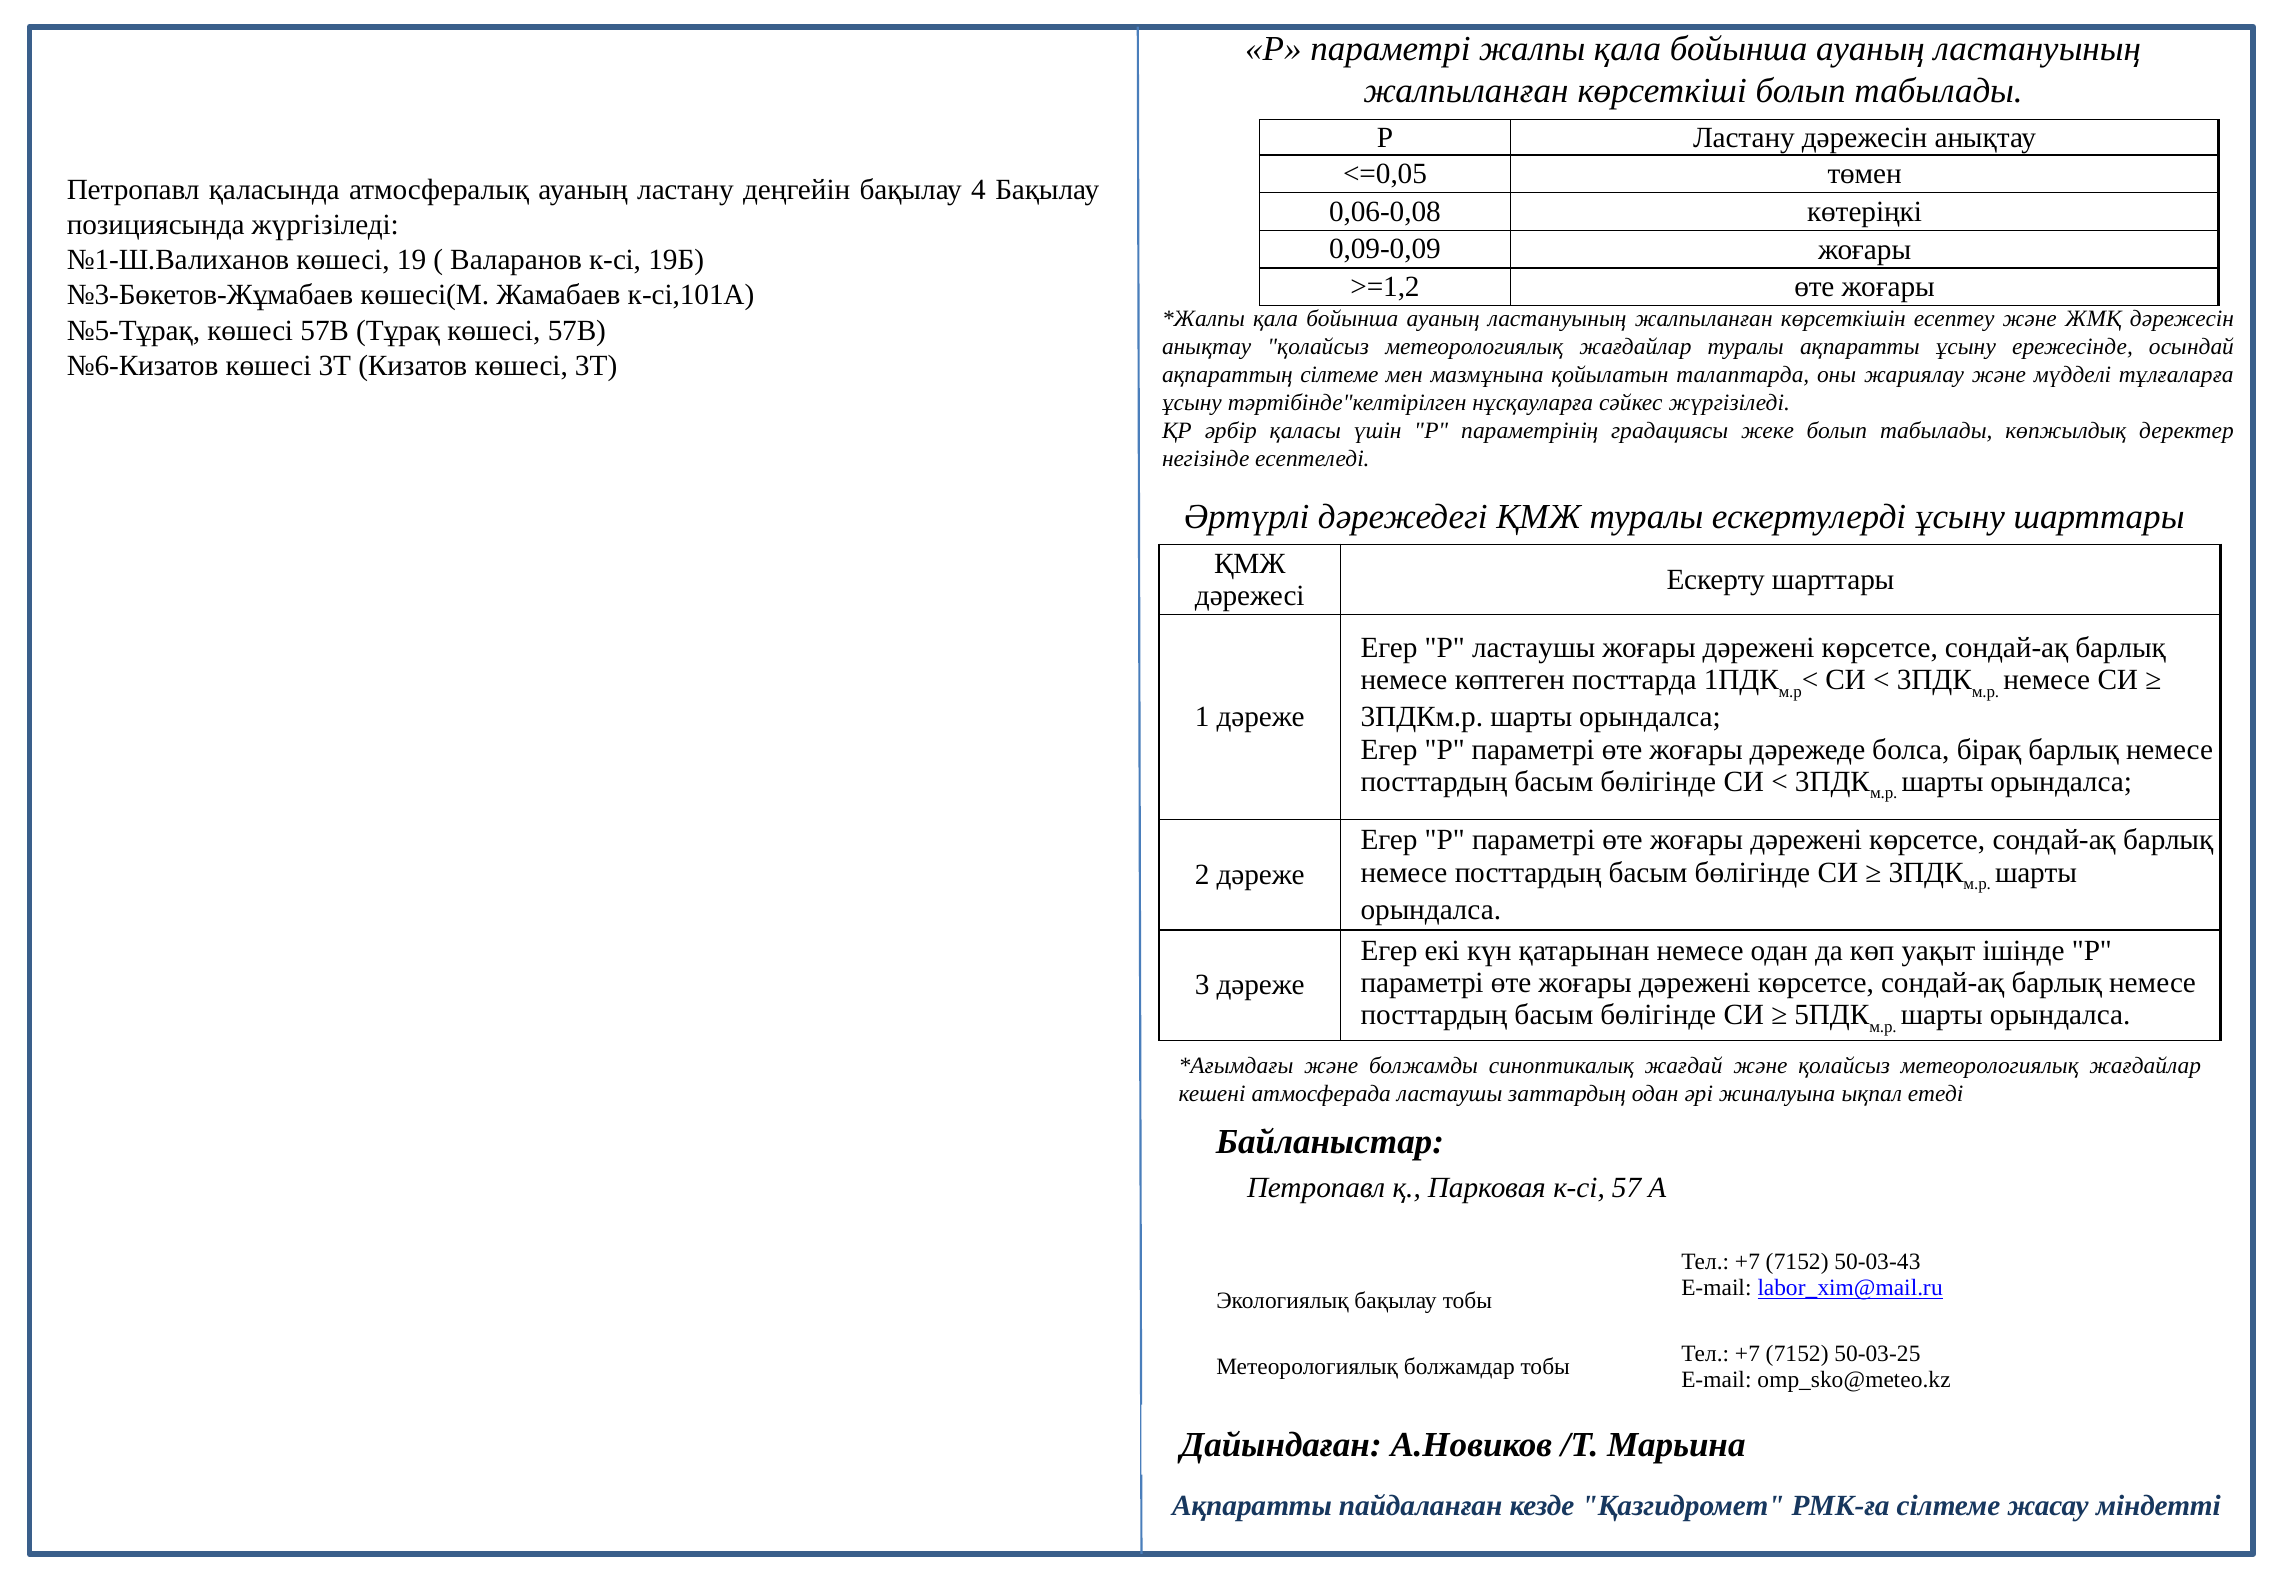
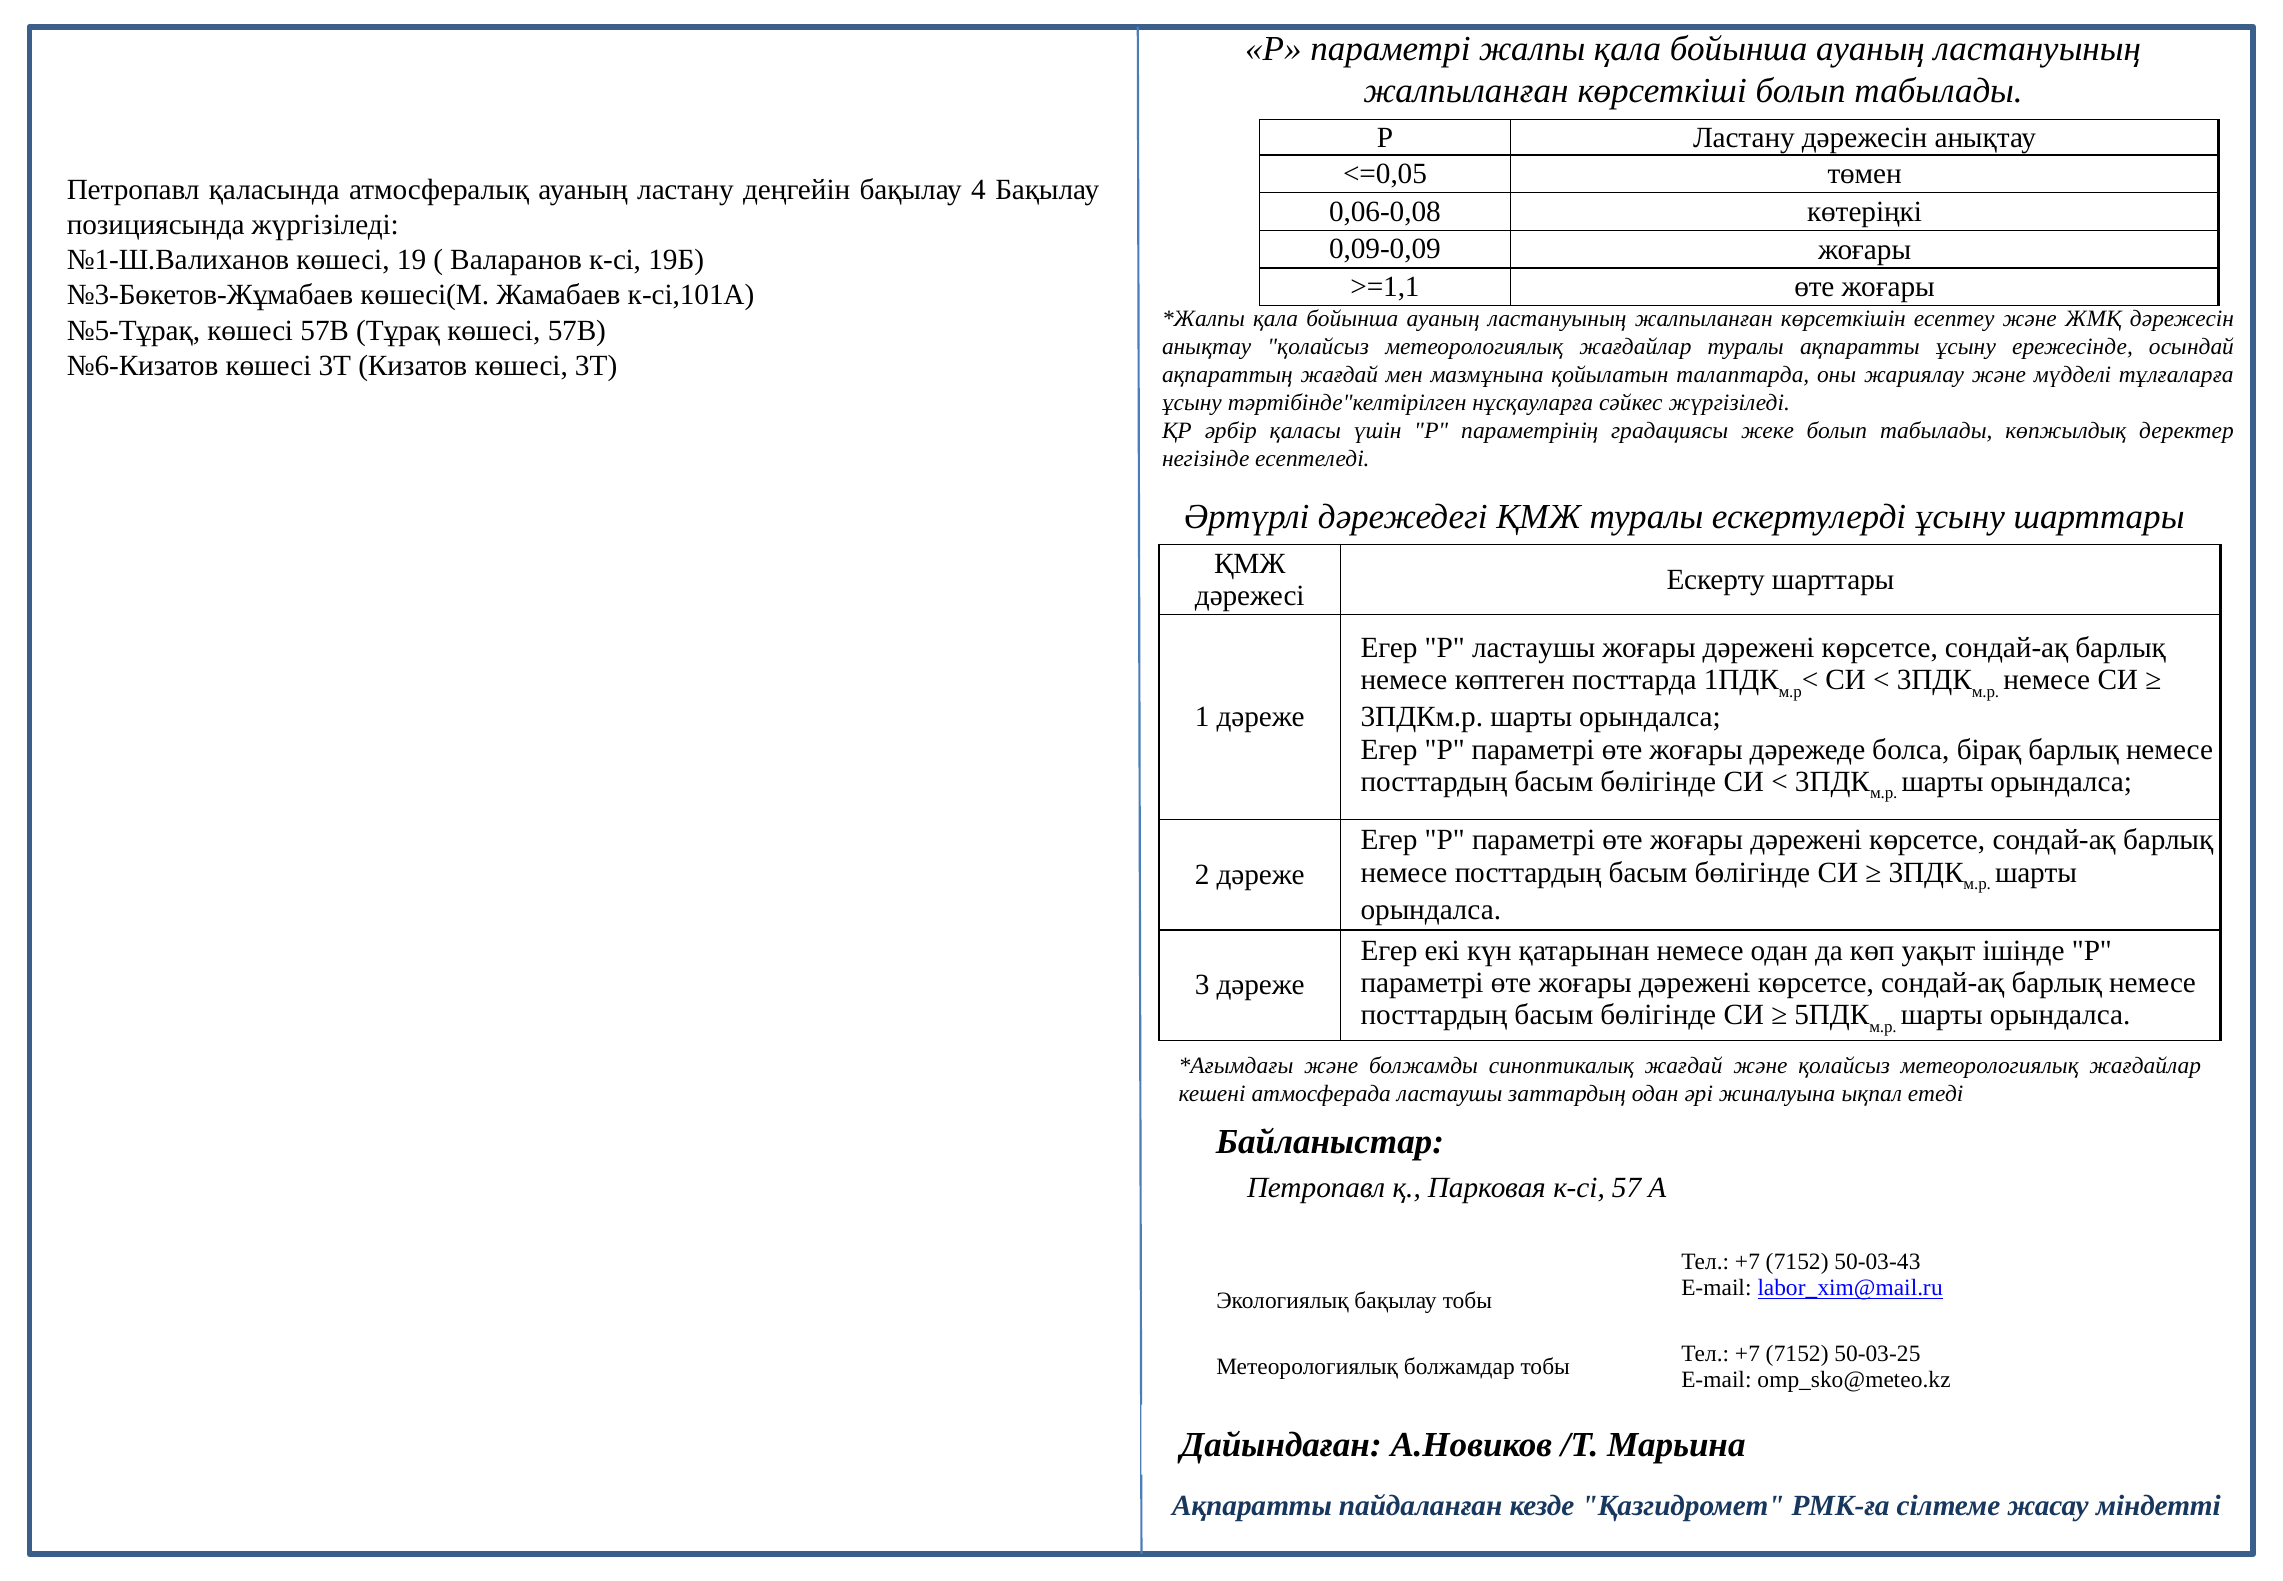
>=1,2: >=1,2 -> >=1,1
ақпараттың сілтеме: сілтеме -> жағдай
